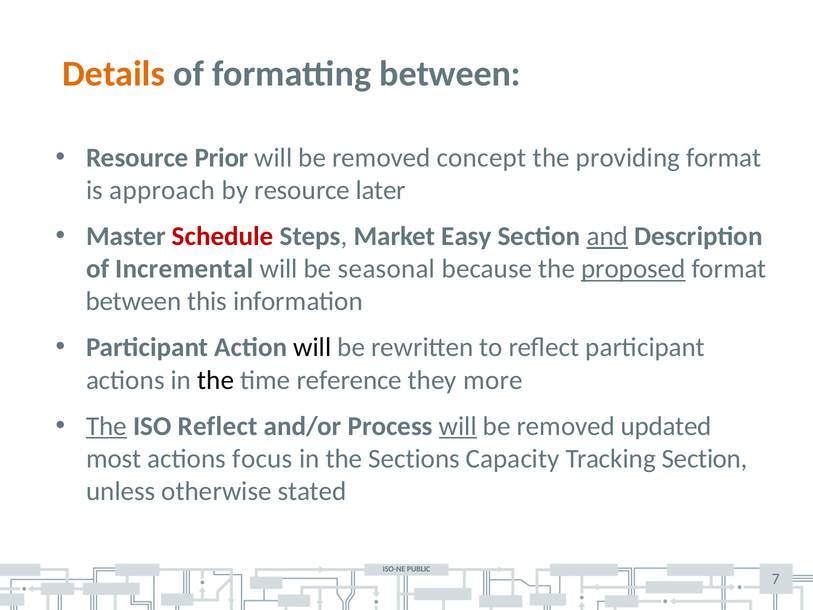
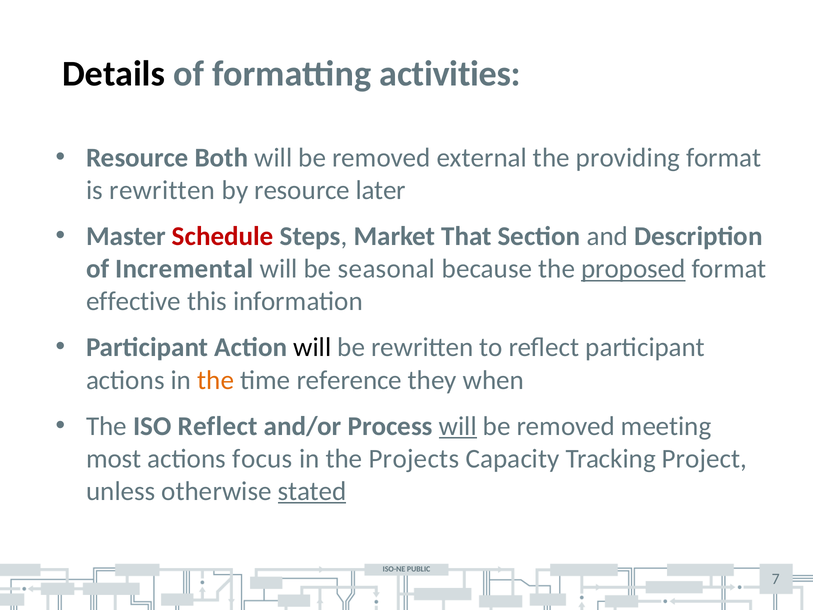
Details colour: orange -> black
formatting between: between -> activities
Prior: Prior -> Both
concept: concept -> external
is approach: approach -> rewritten
Easy: Easy -> That
and underline: present -> none
between at (134, 301): between -> effective
the at (216, 380) colour: black -> orange
more: more -> when
The at (106, 426) underline: present -> none
updated: updated -> meeting
Sections: Sections -> Projects
Tracking Section: Section -> Project
stated underline: none -> present
